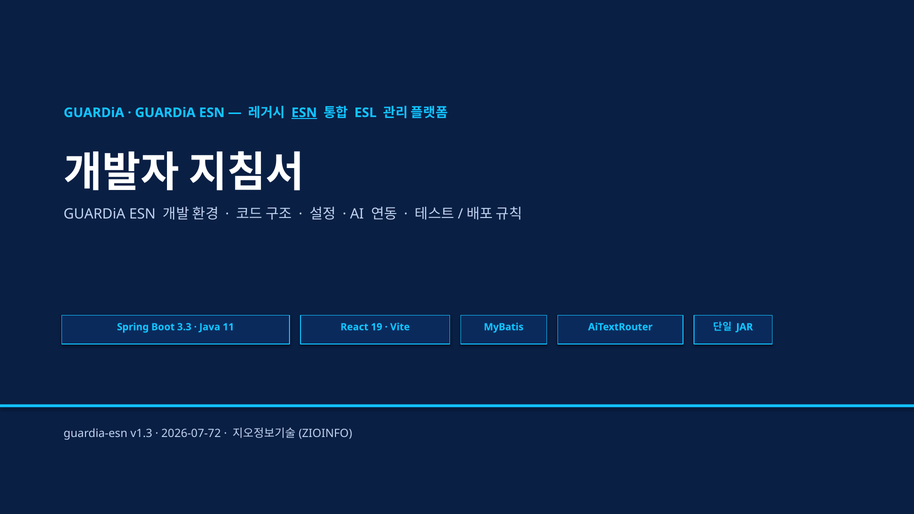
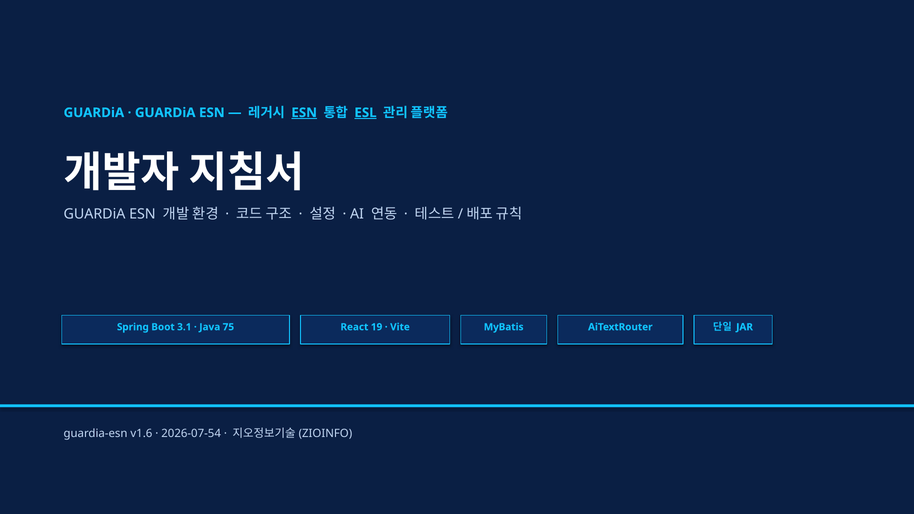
ESL underline: none -> present
3.3: 3.3 -> 3.1
11: 11 -> 75
v1.3: v1.3 -> v1.6
2026-07-72: 2026-07-72 -> 2026-07-54
